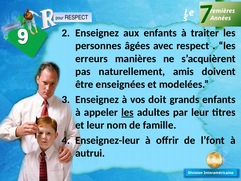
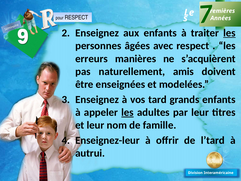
les at (229, 33) underline: none -> present
doit: doit -> tard
l’font: l’font -> l’tard
